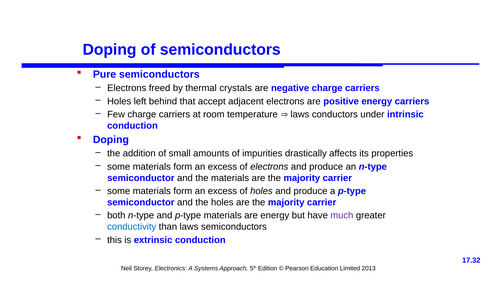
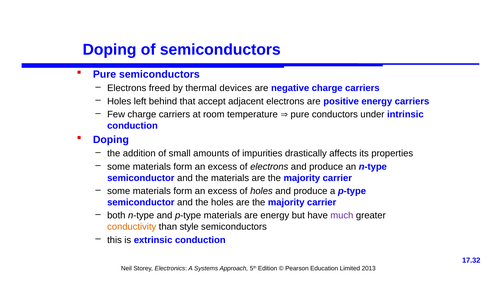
crystals: crystals -> devices
laws at (300, 114): laws -> pure
conductivity colour: blue -> orange
than laws: laws -> style
